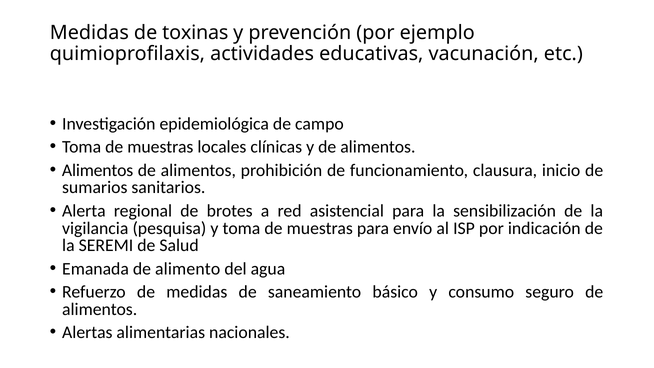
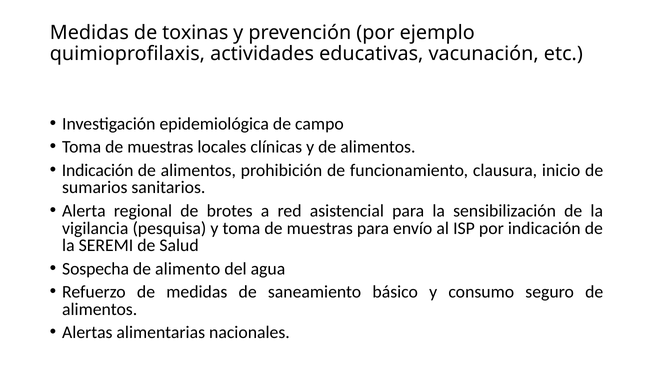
Alimentos at (98, 170): Alimentos -> Indicación
Emanada: Emanada -> Sospecha
